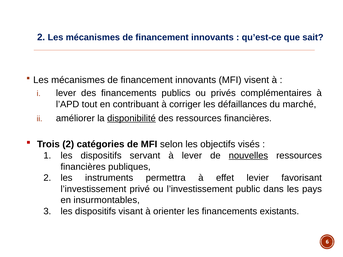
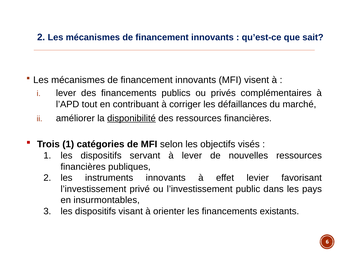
Trois 2: 2 -> 1
nouvelles underline: present -> none
instruments permettra: permettra -> innovants
